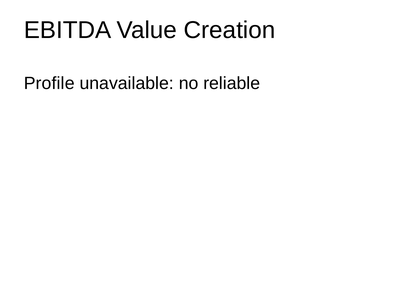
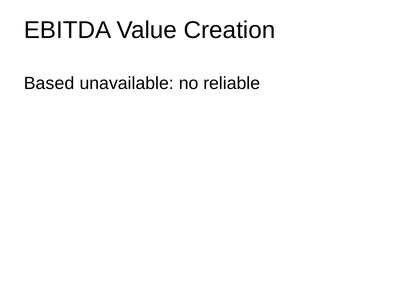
Profile: Profile -> Based
